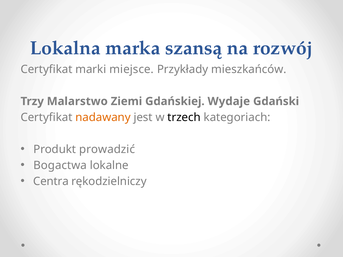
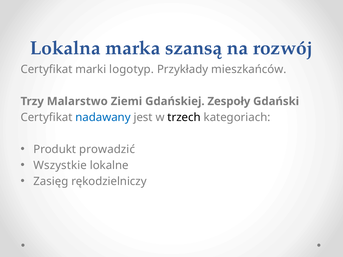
miejsce: miejsce -> logotyp
Wydaje: Wydaje -> Zespoły
nadawany colour: orange -> blue
Bogactwa: Bogactwa -> Wszystkie
Centra: Centra -> Zasięg
